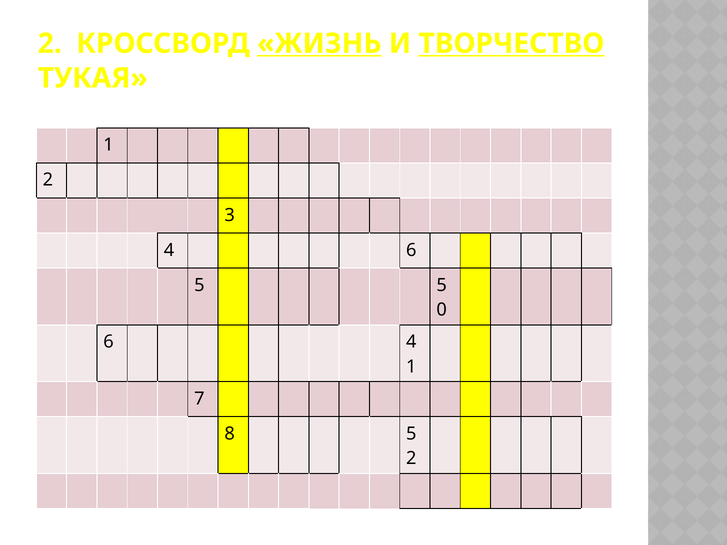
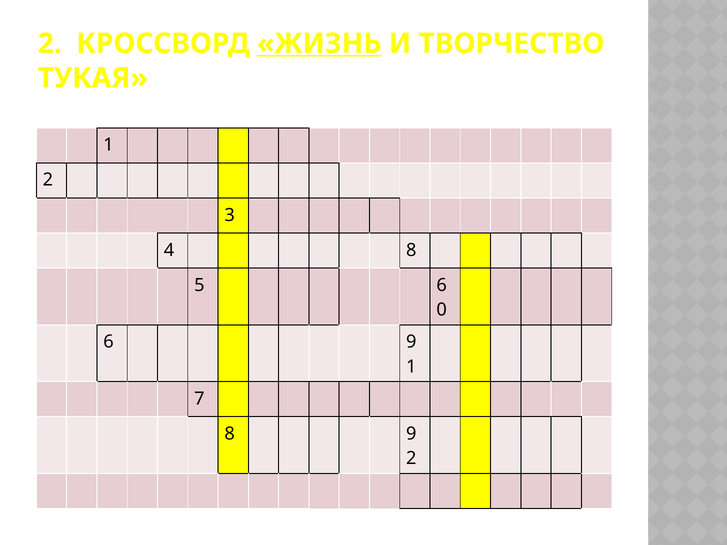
ТВОРЧЕСТВО underline: present -> none
4 6: 6 -> 8
5 5: 5 -> 6
6 4: 4 -> 9
8 5: 5 -> 9
